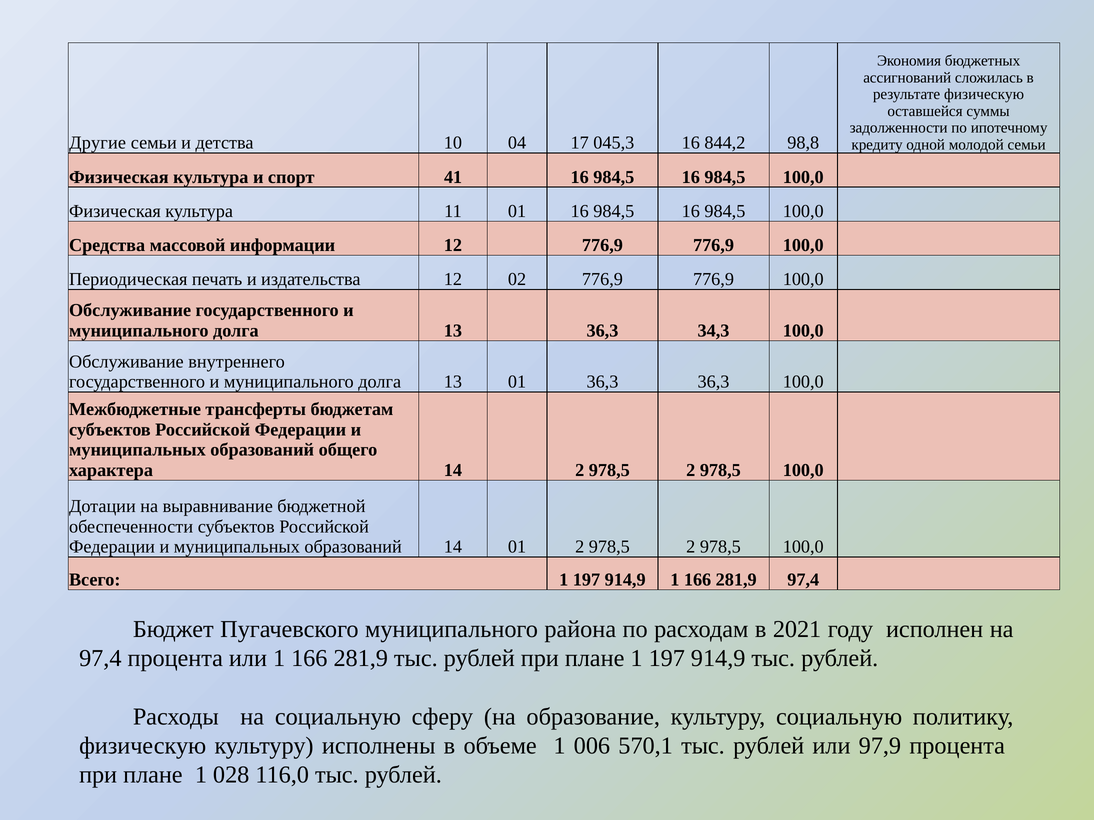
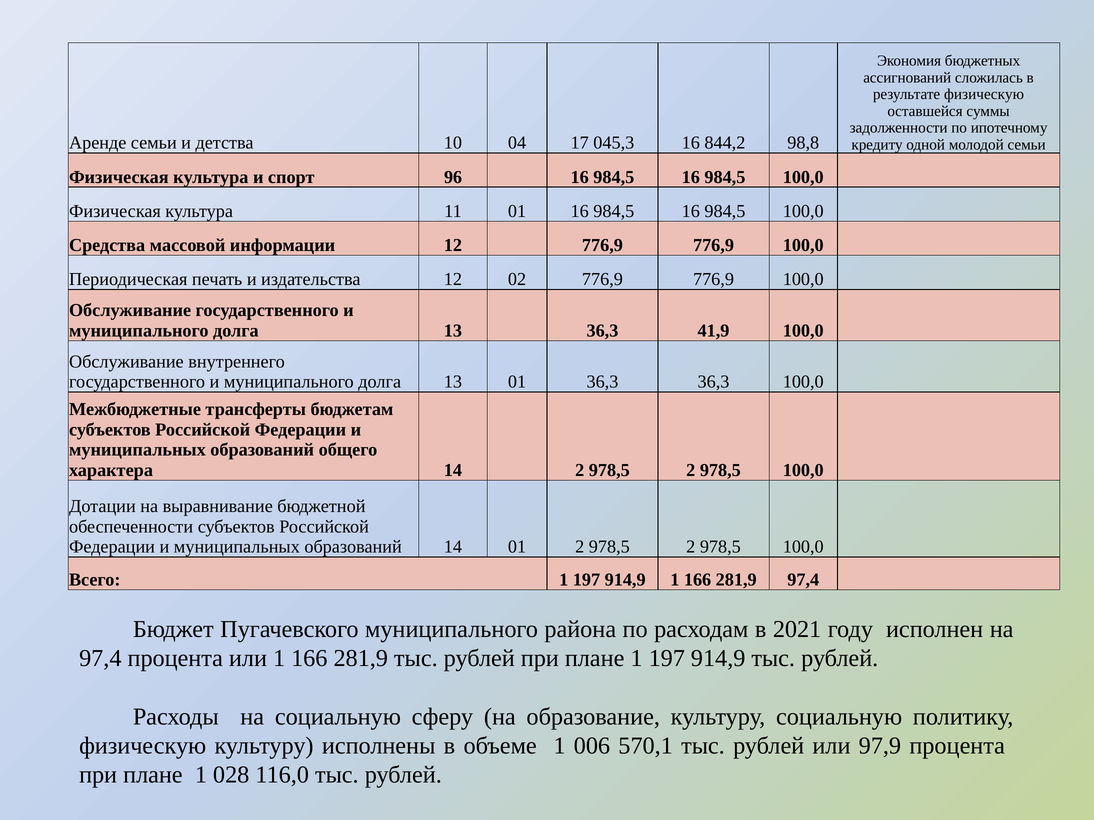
Другие: Другие -> Аренде
41: 41 -> 96
34,3: 34,3 -> 41,9
